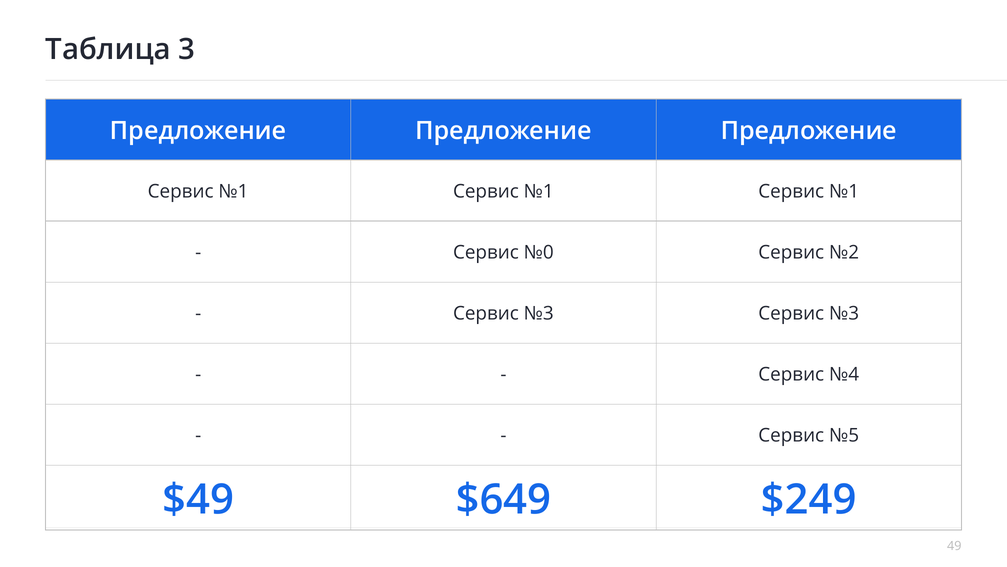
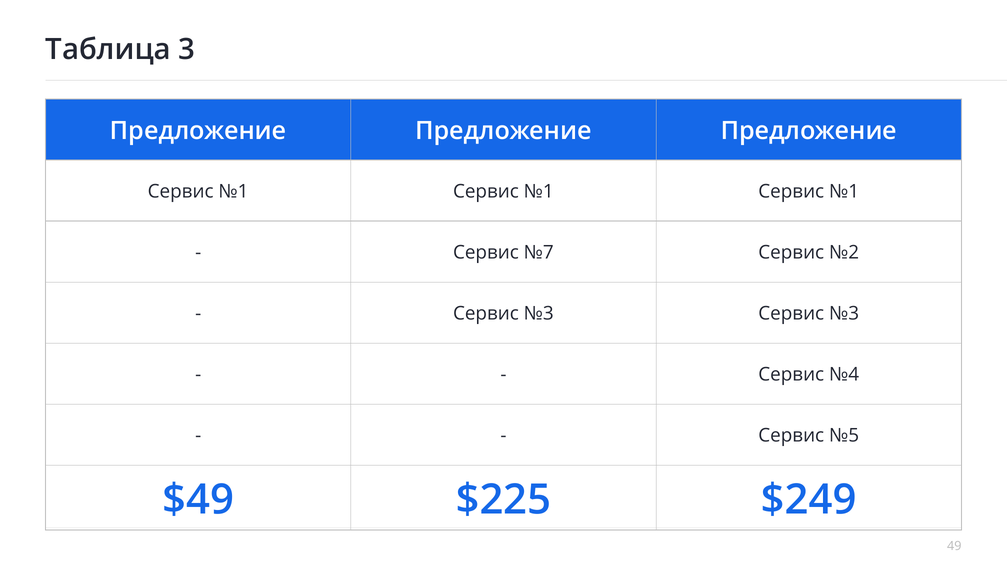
№0: №0 -> №7
$649: $649 -> $225
